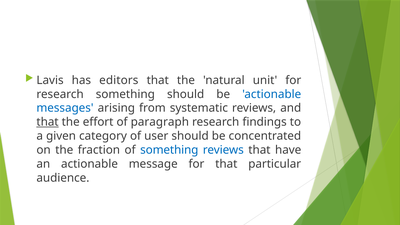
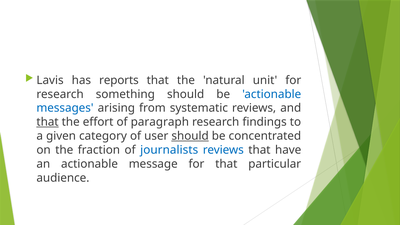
editors: editors -> reports
should at (190, 136) underline: none -> present
of something: something -> journalists
